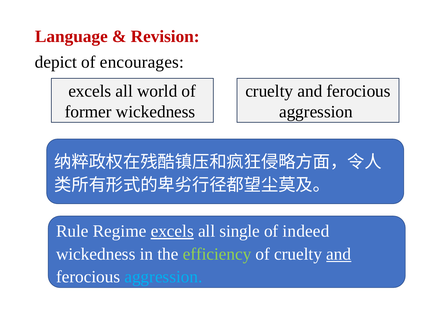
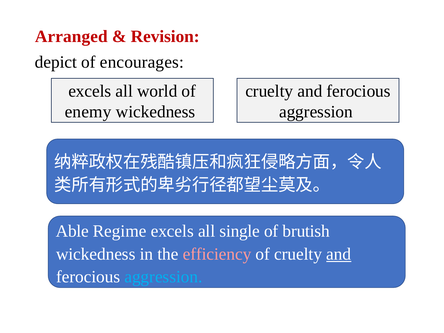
Language: Language -> Arranged
former: former -> enemy
Rule: Rule -> Able
excels at (172, 231) underline: present -> none
indeed: indeed -> brutish
efficiency colour: light green -> pink
